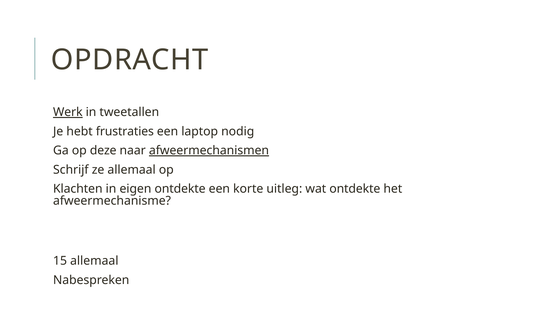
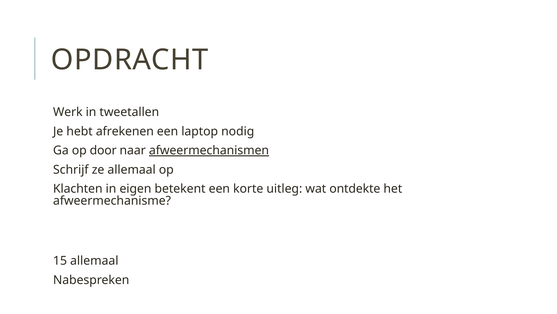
Werk underline: present -> none
frustraties: frustraties -> afrekenen
deze: deze -> door
eigen ontdekte: ontdekte -> betekent
